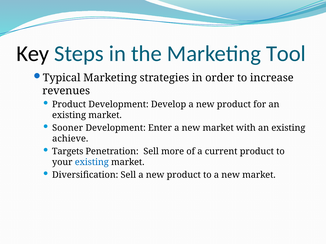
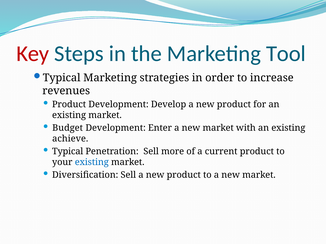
Key colour: black -> red
Sooner: Sooner -> Budget
Targets at (68, 152): Targets -> Typical
